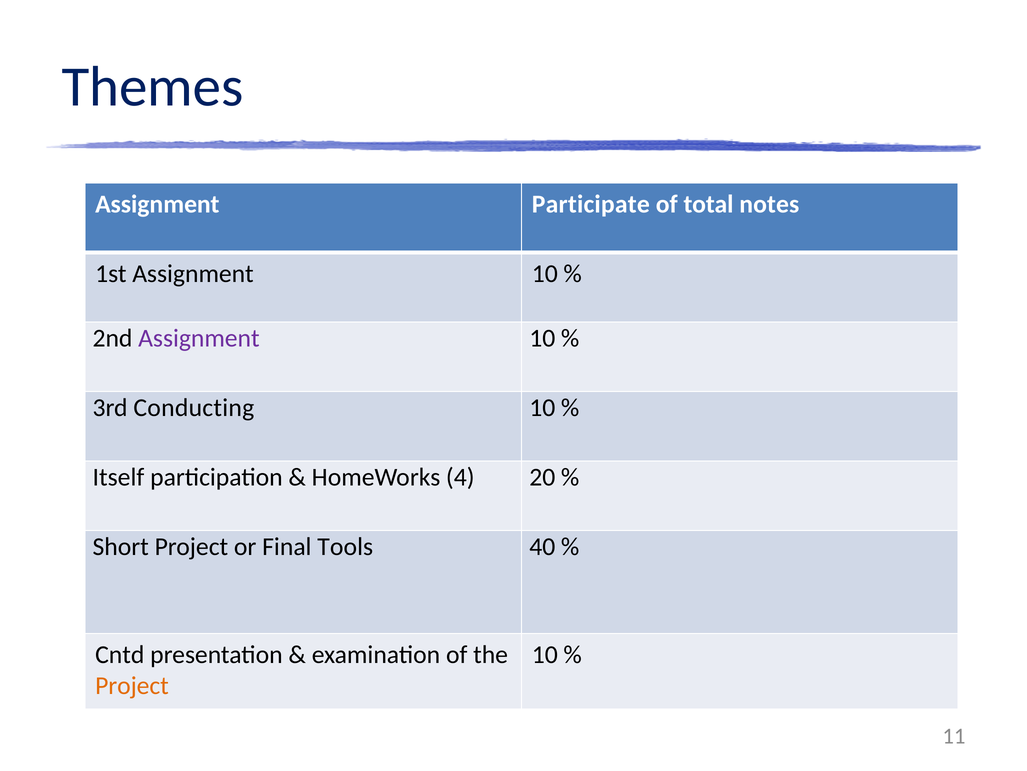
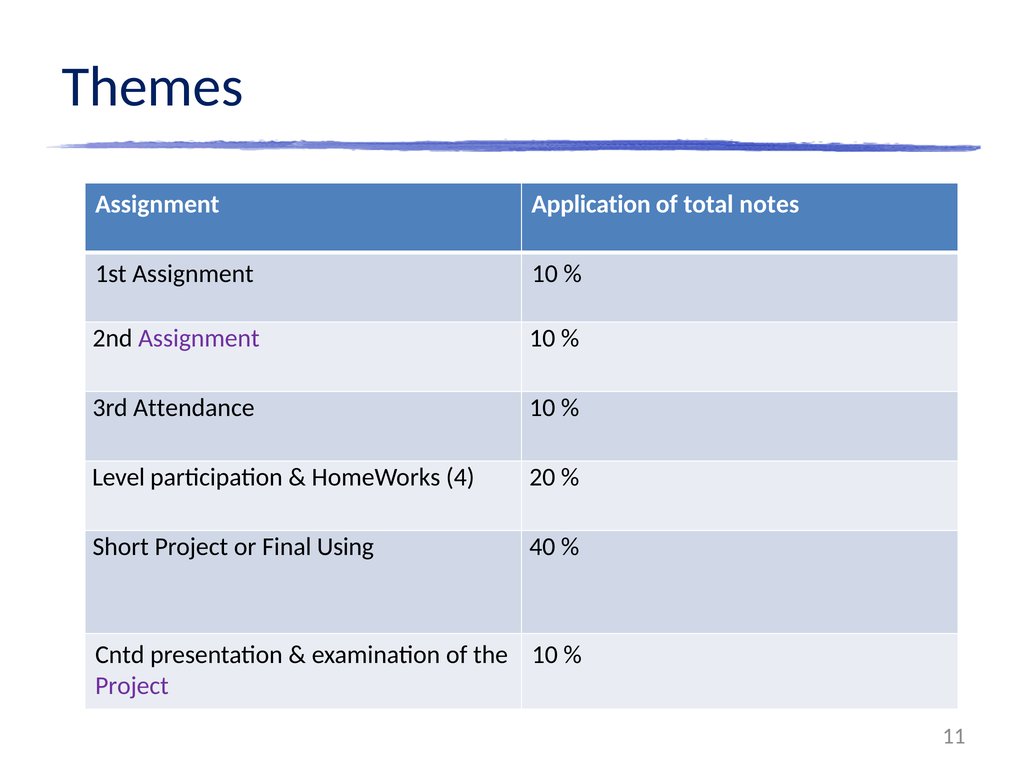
Participate: Participate -> Application
Conducting: Conducting -> Attendance
Itself: Itself -> Level
Tools: Tools -> Using
Project at (132, 685) colour: orange -> purple
